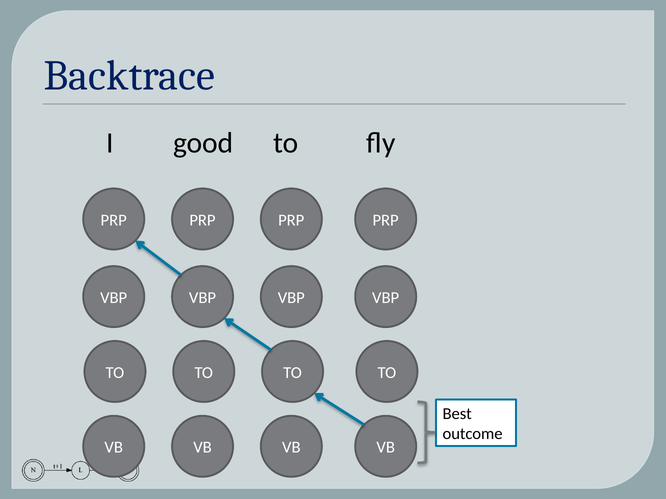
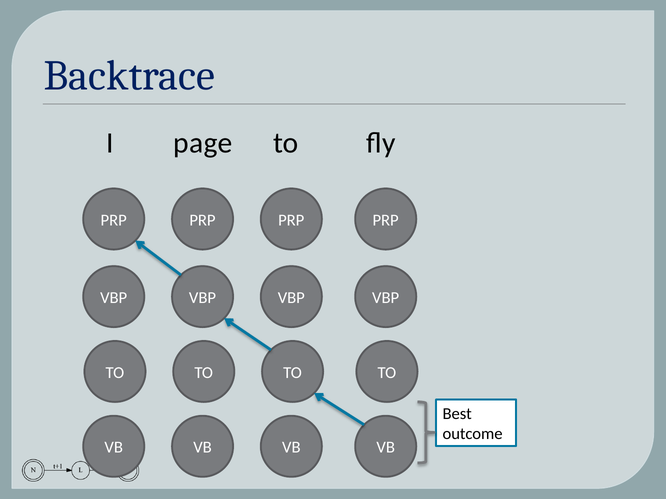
good: good -> page
